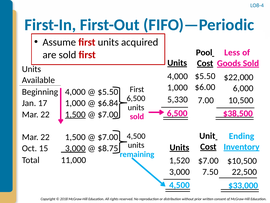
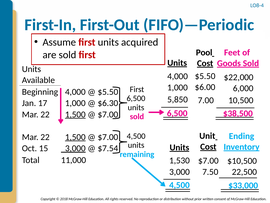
Less: Less -> Feet
5,330: 5,330 -> 5,850
$6.84: $6.84 -> $6.30
1,500 at (75, 137) underline: none -> present
$8.75: $8.75 -> $7.54
1,520: 1,520 -> 1,530
